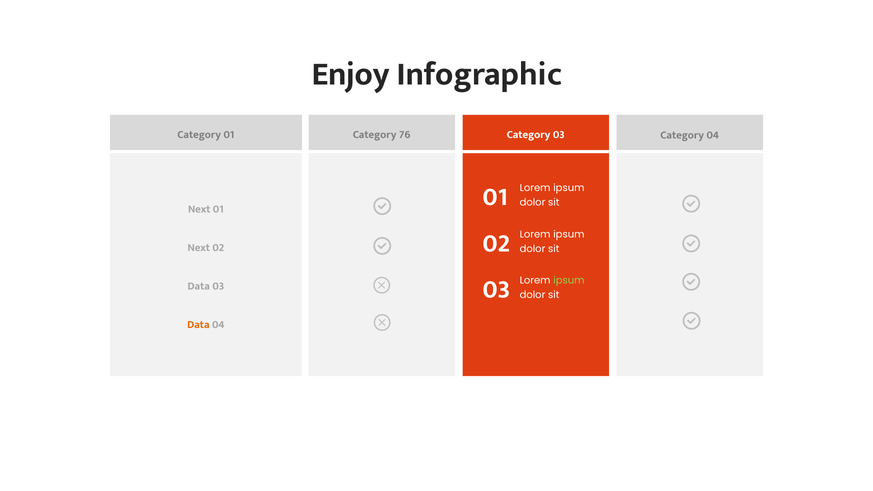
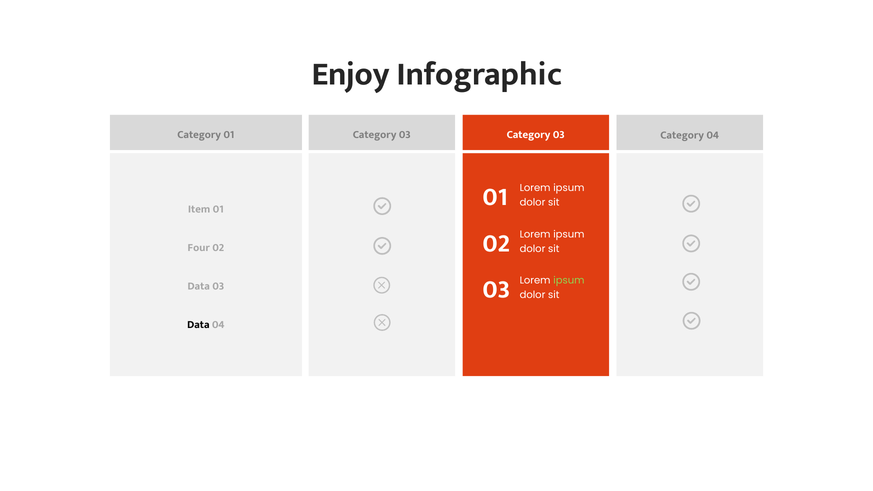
76 at (405, 135): 76 -> 03
Next at (199, 209): Next -> Item
Next at (199, 248): Next -> Four
Data at (198, 325) colour: orange -> black
